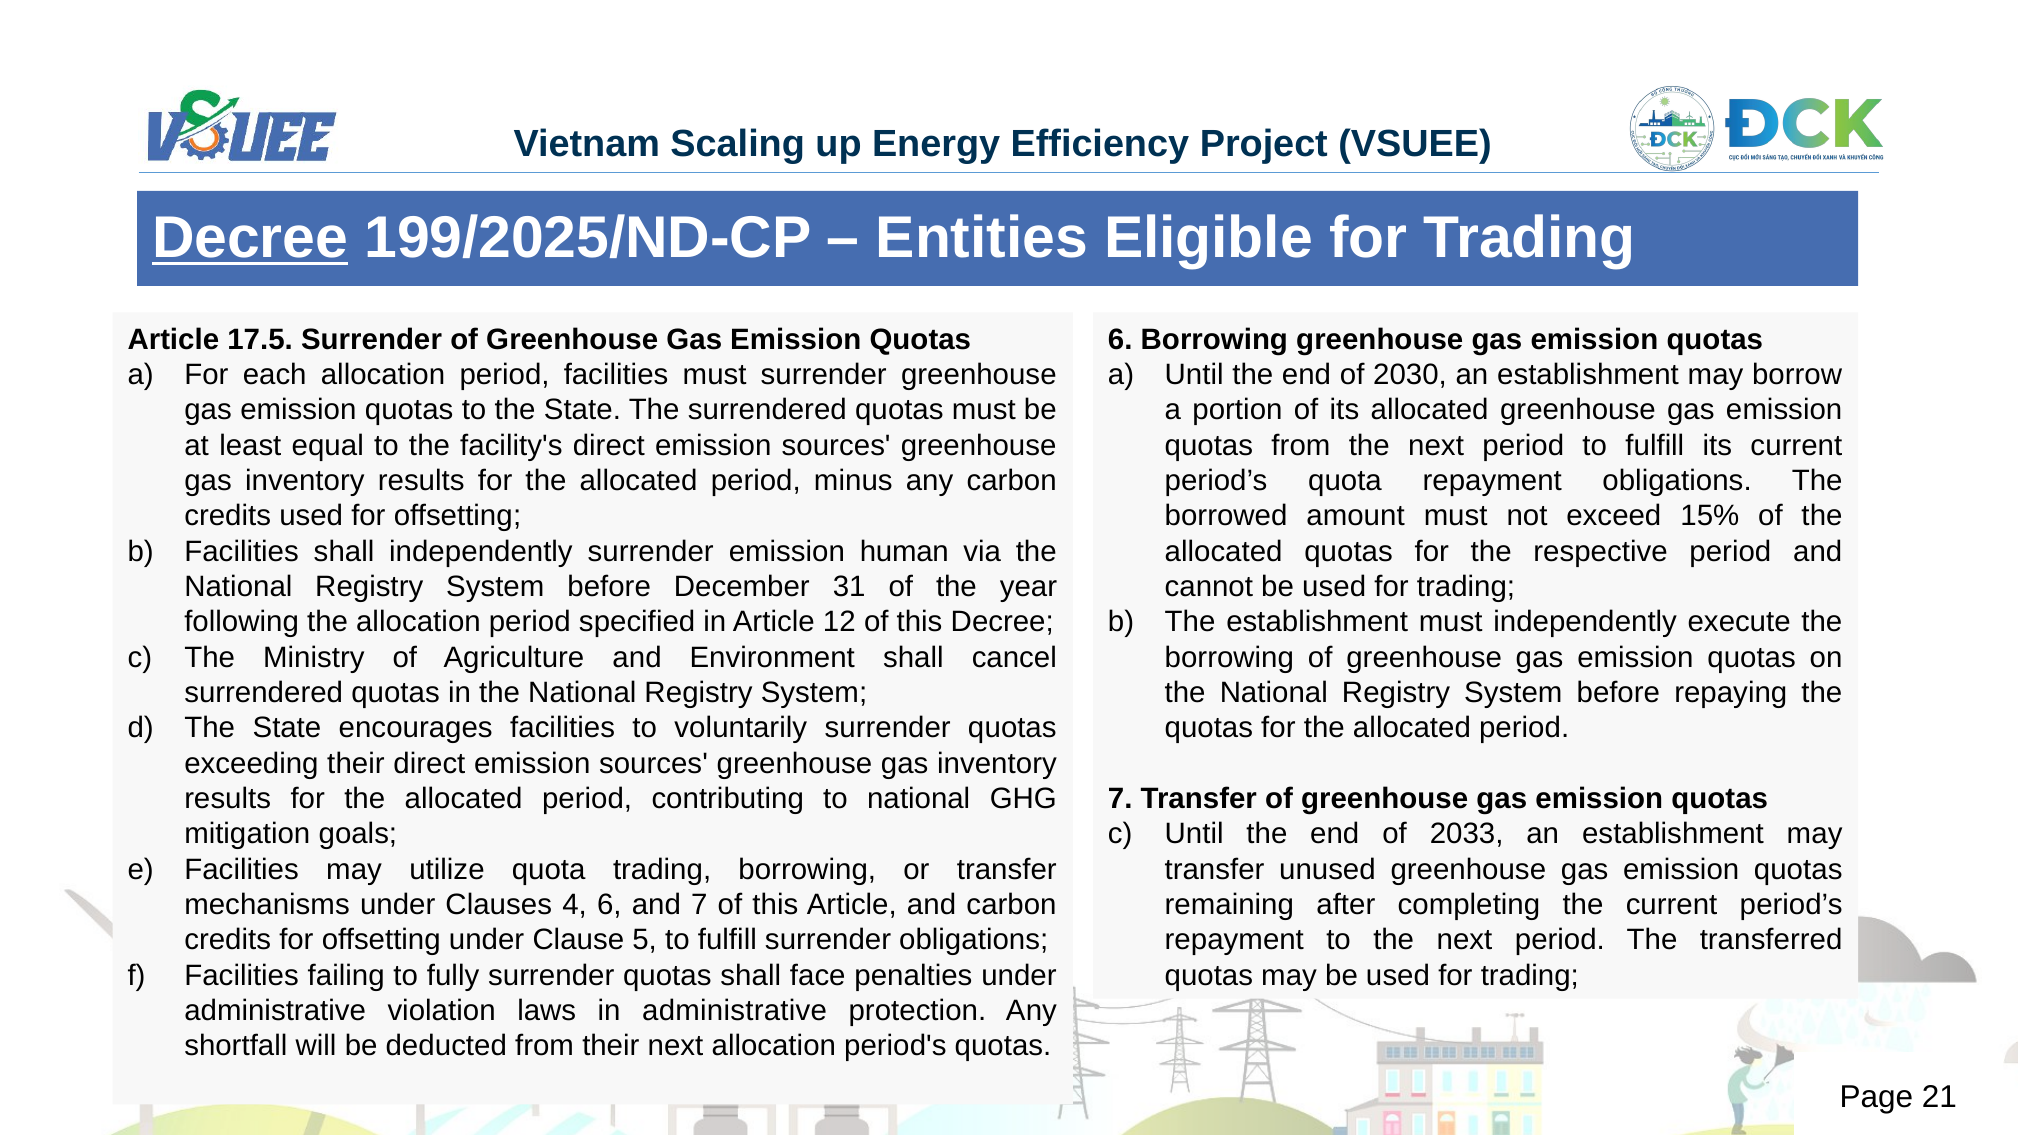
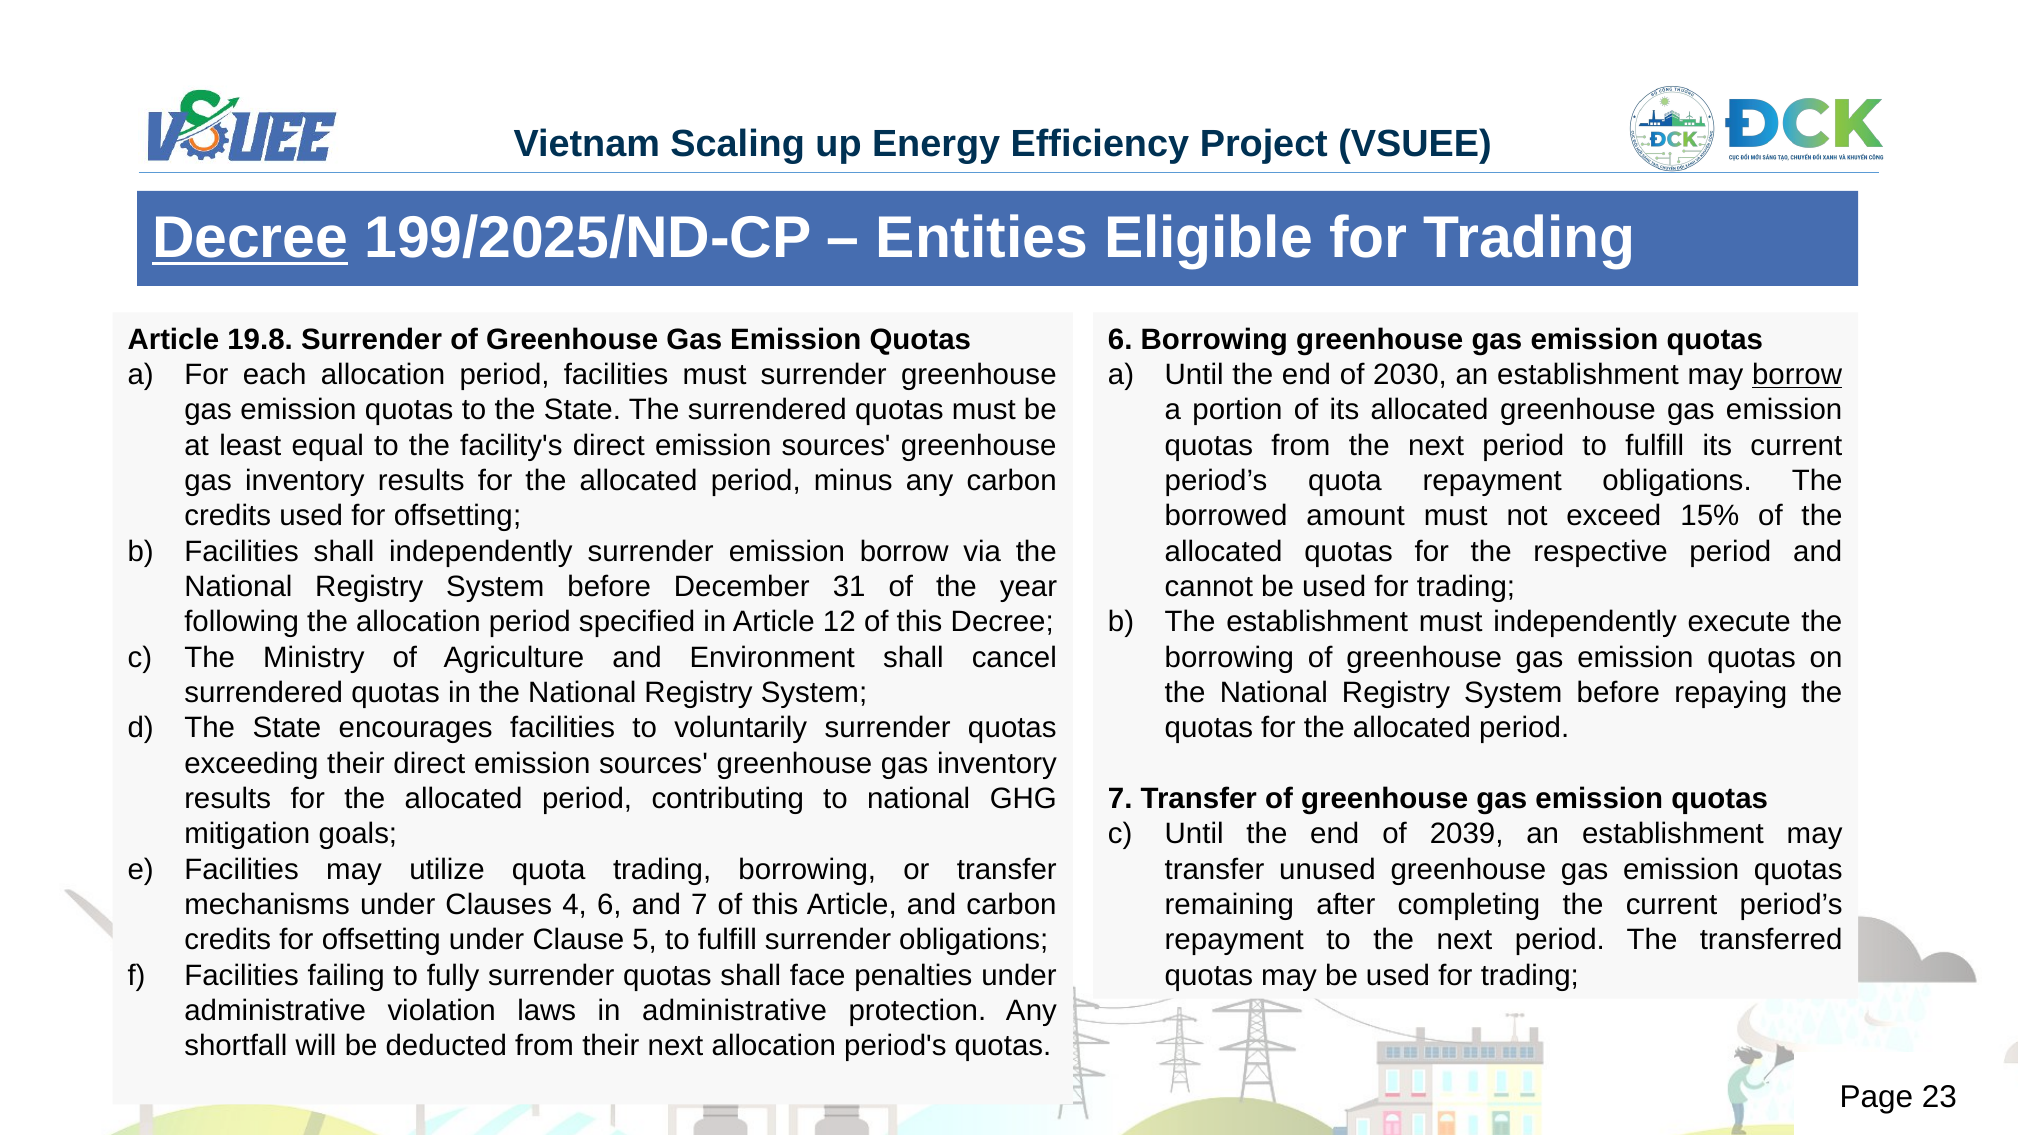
17.5: 17.5 -> 19.8
borrow at (1797, 375) underline: none -> present
emission human: human -> borrow
2033: 2033 -> 2039
21: 21 -> 23
